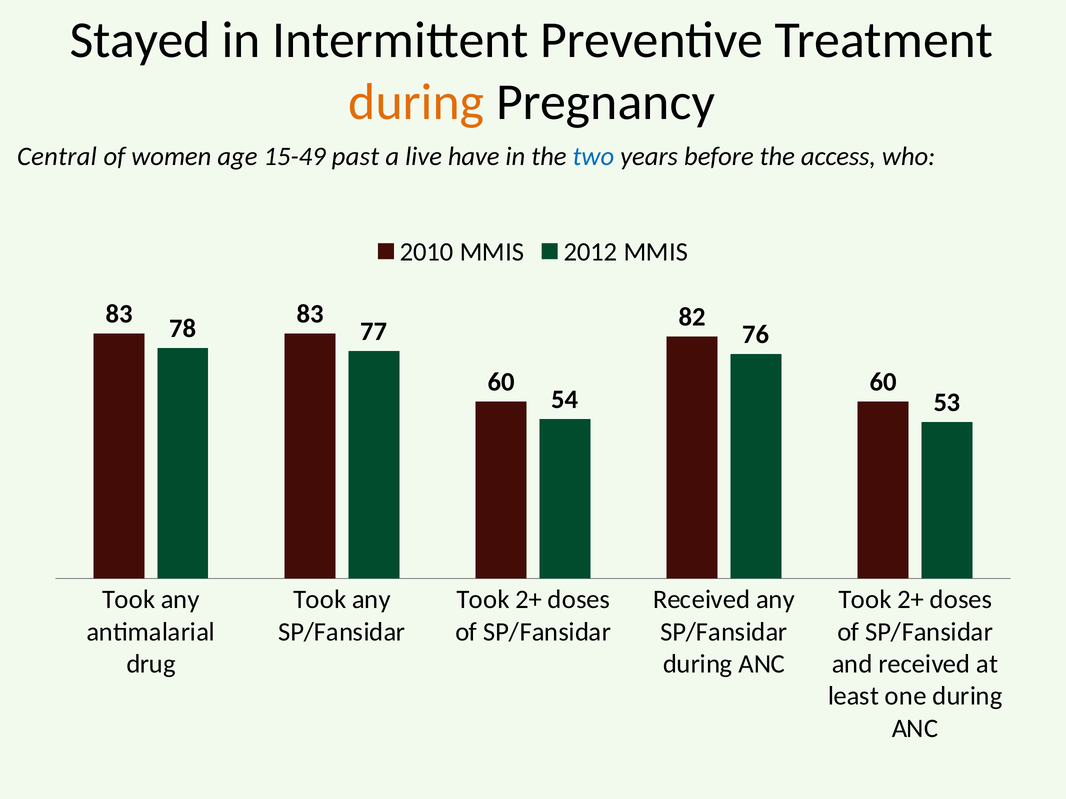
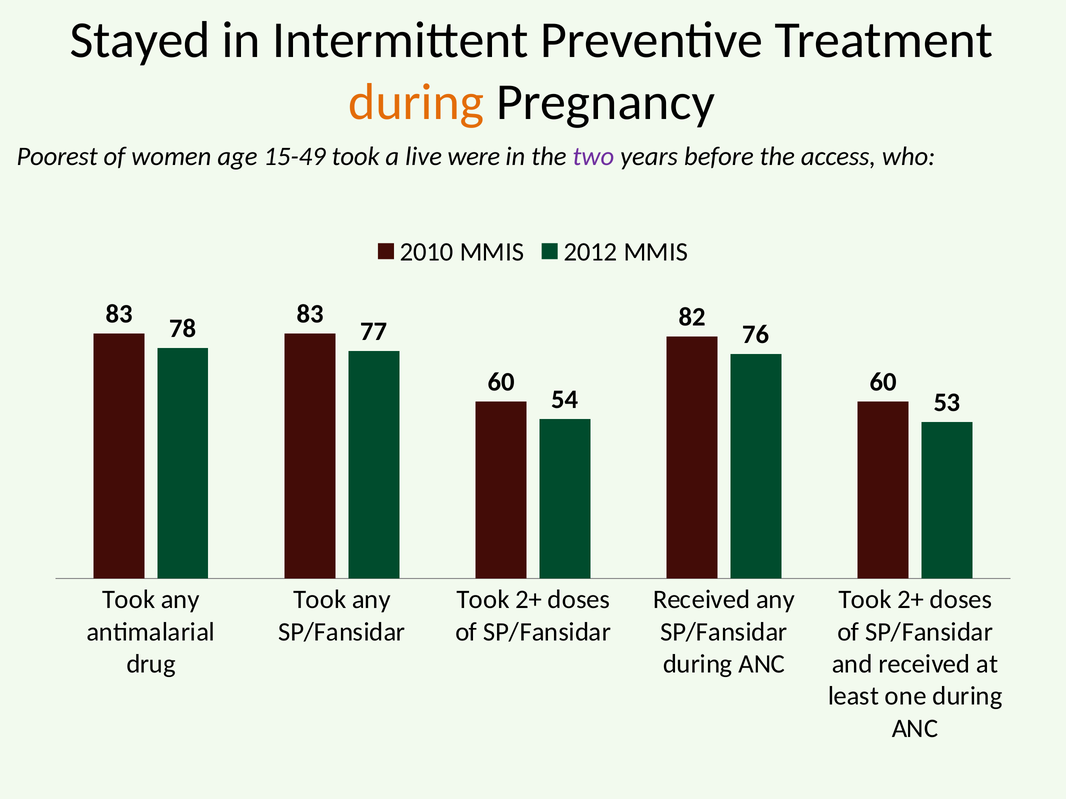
Central: Central -> Poorest
15-49 past: past -> took
have: have -> were
two colour: blue -> purple
